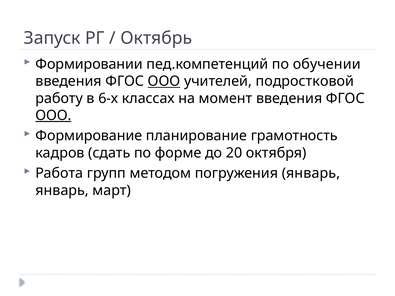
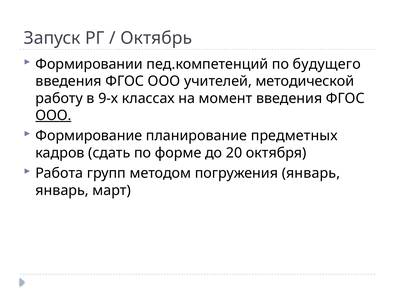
обучении: обучении -> будущего
ООО at (164, 81) underline: present -> none
подростковой: подростковой -> методической
6-х: 6-х -> 9-х
грамотность: грамотность -> предметных
